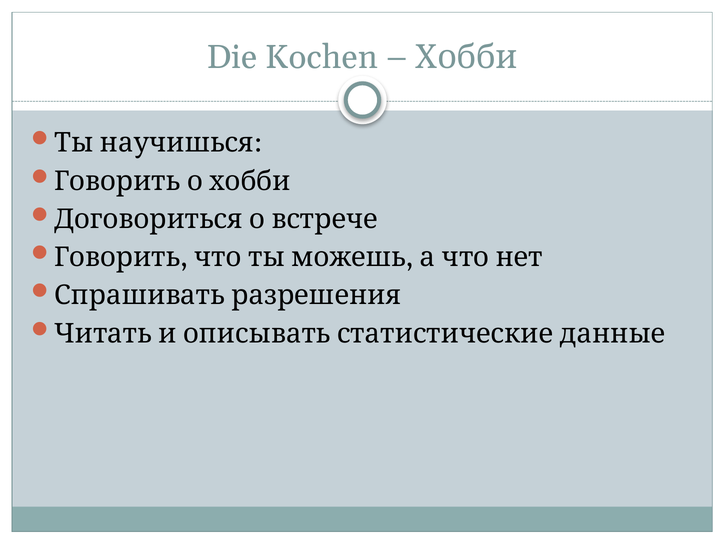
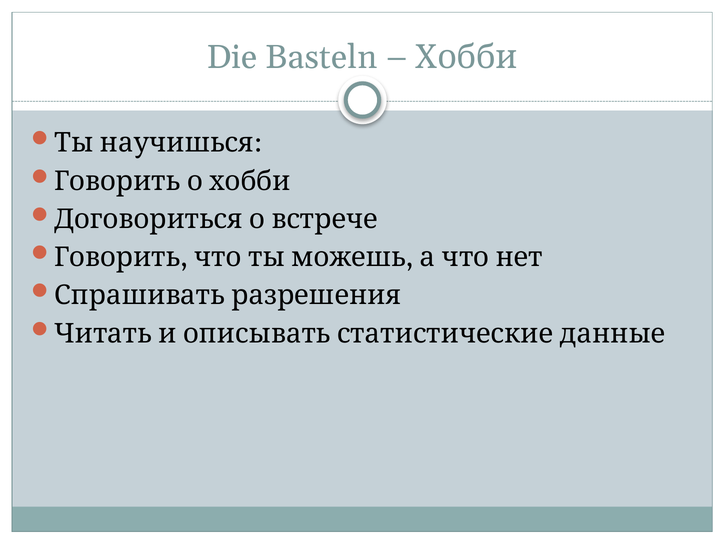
Kochen: Kochen -> Basteln
